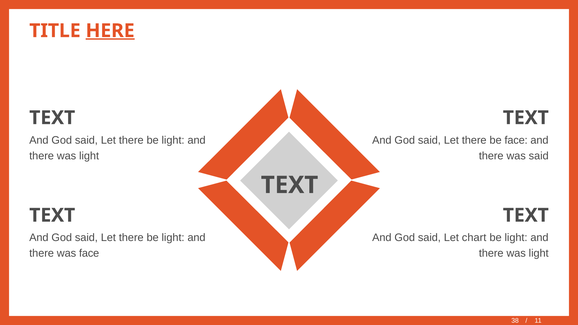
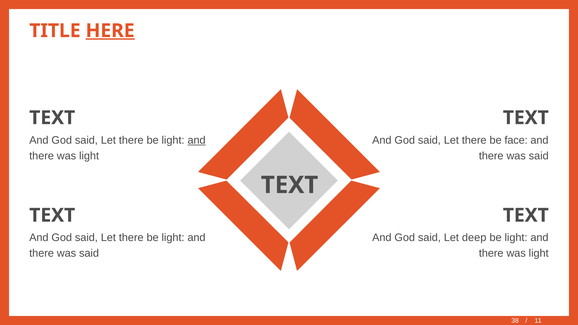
and at (197, 140) underline: none -> present
chart: chart -> deep
face at (89, 253): face -> said
